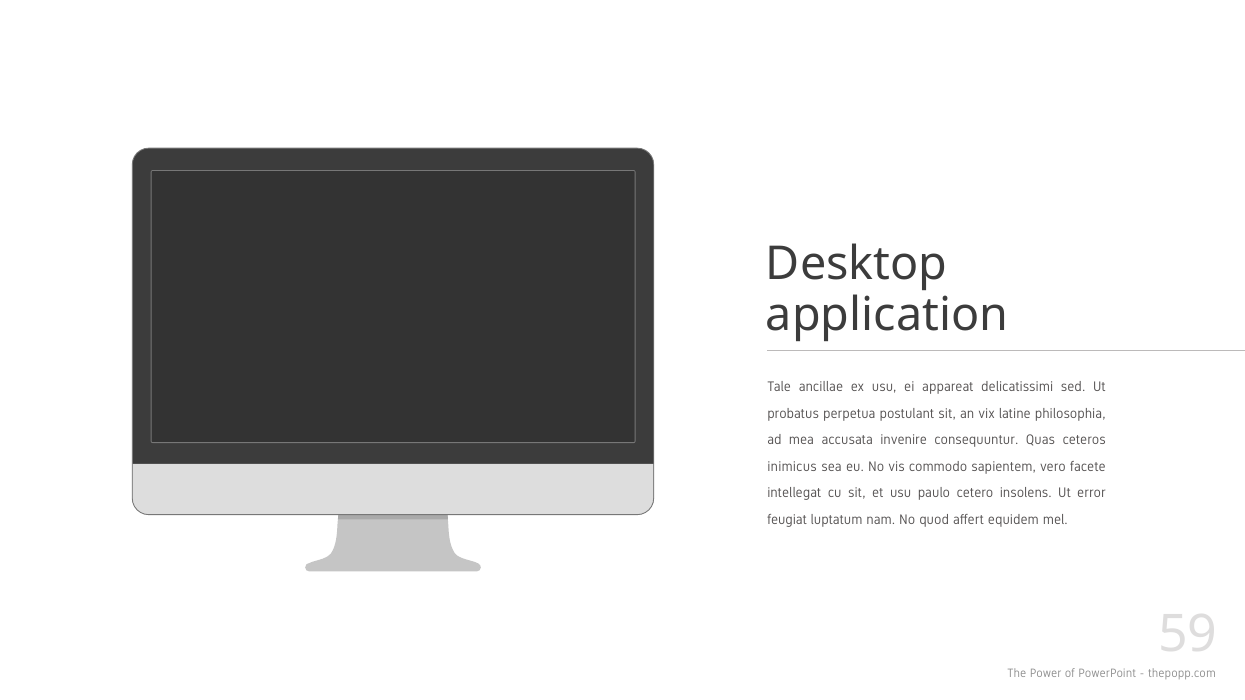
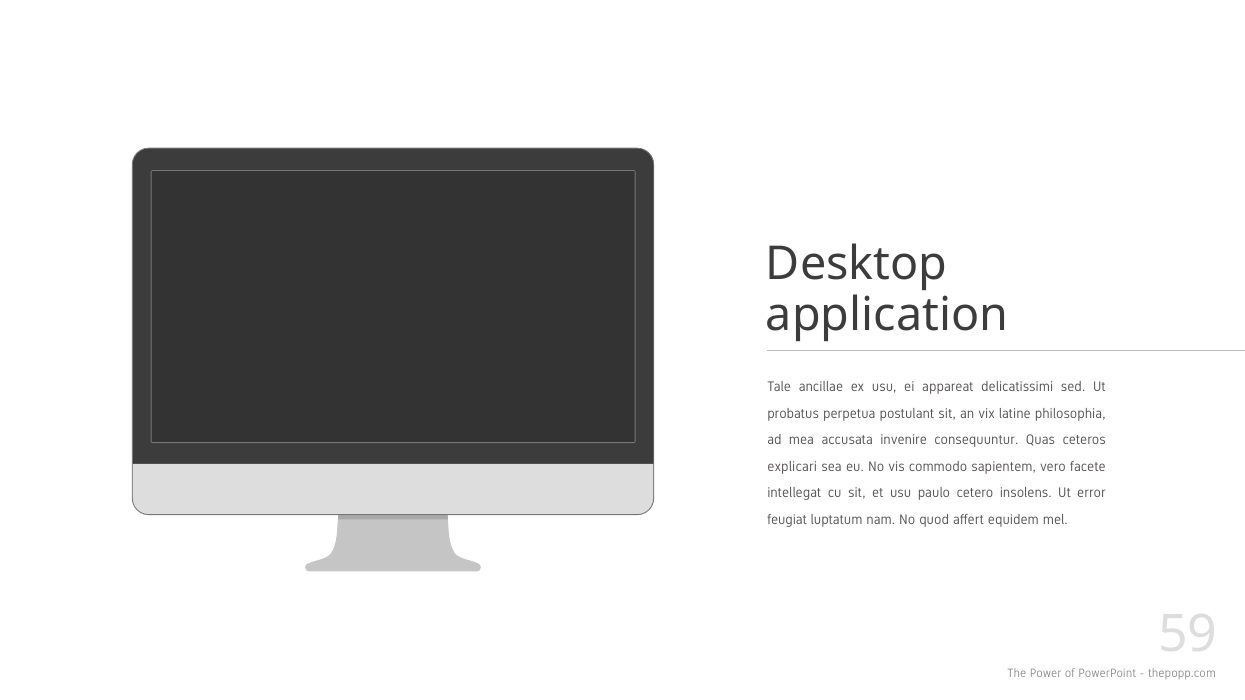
inimicus: inimicus -> explicari
